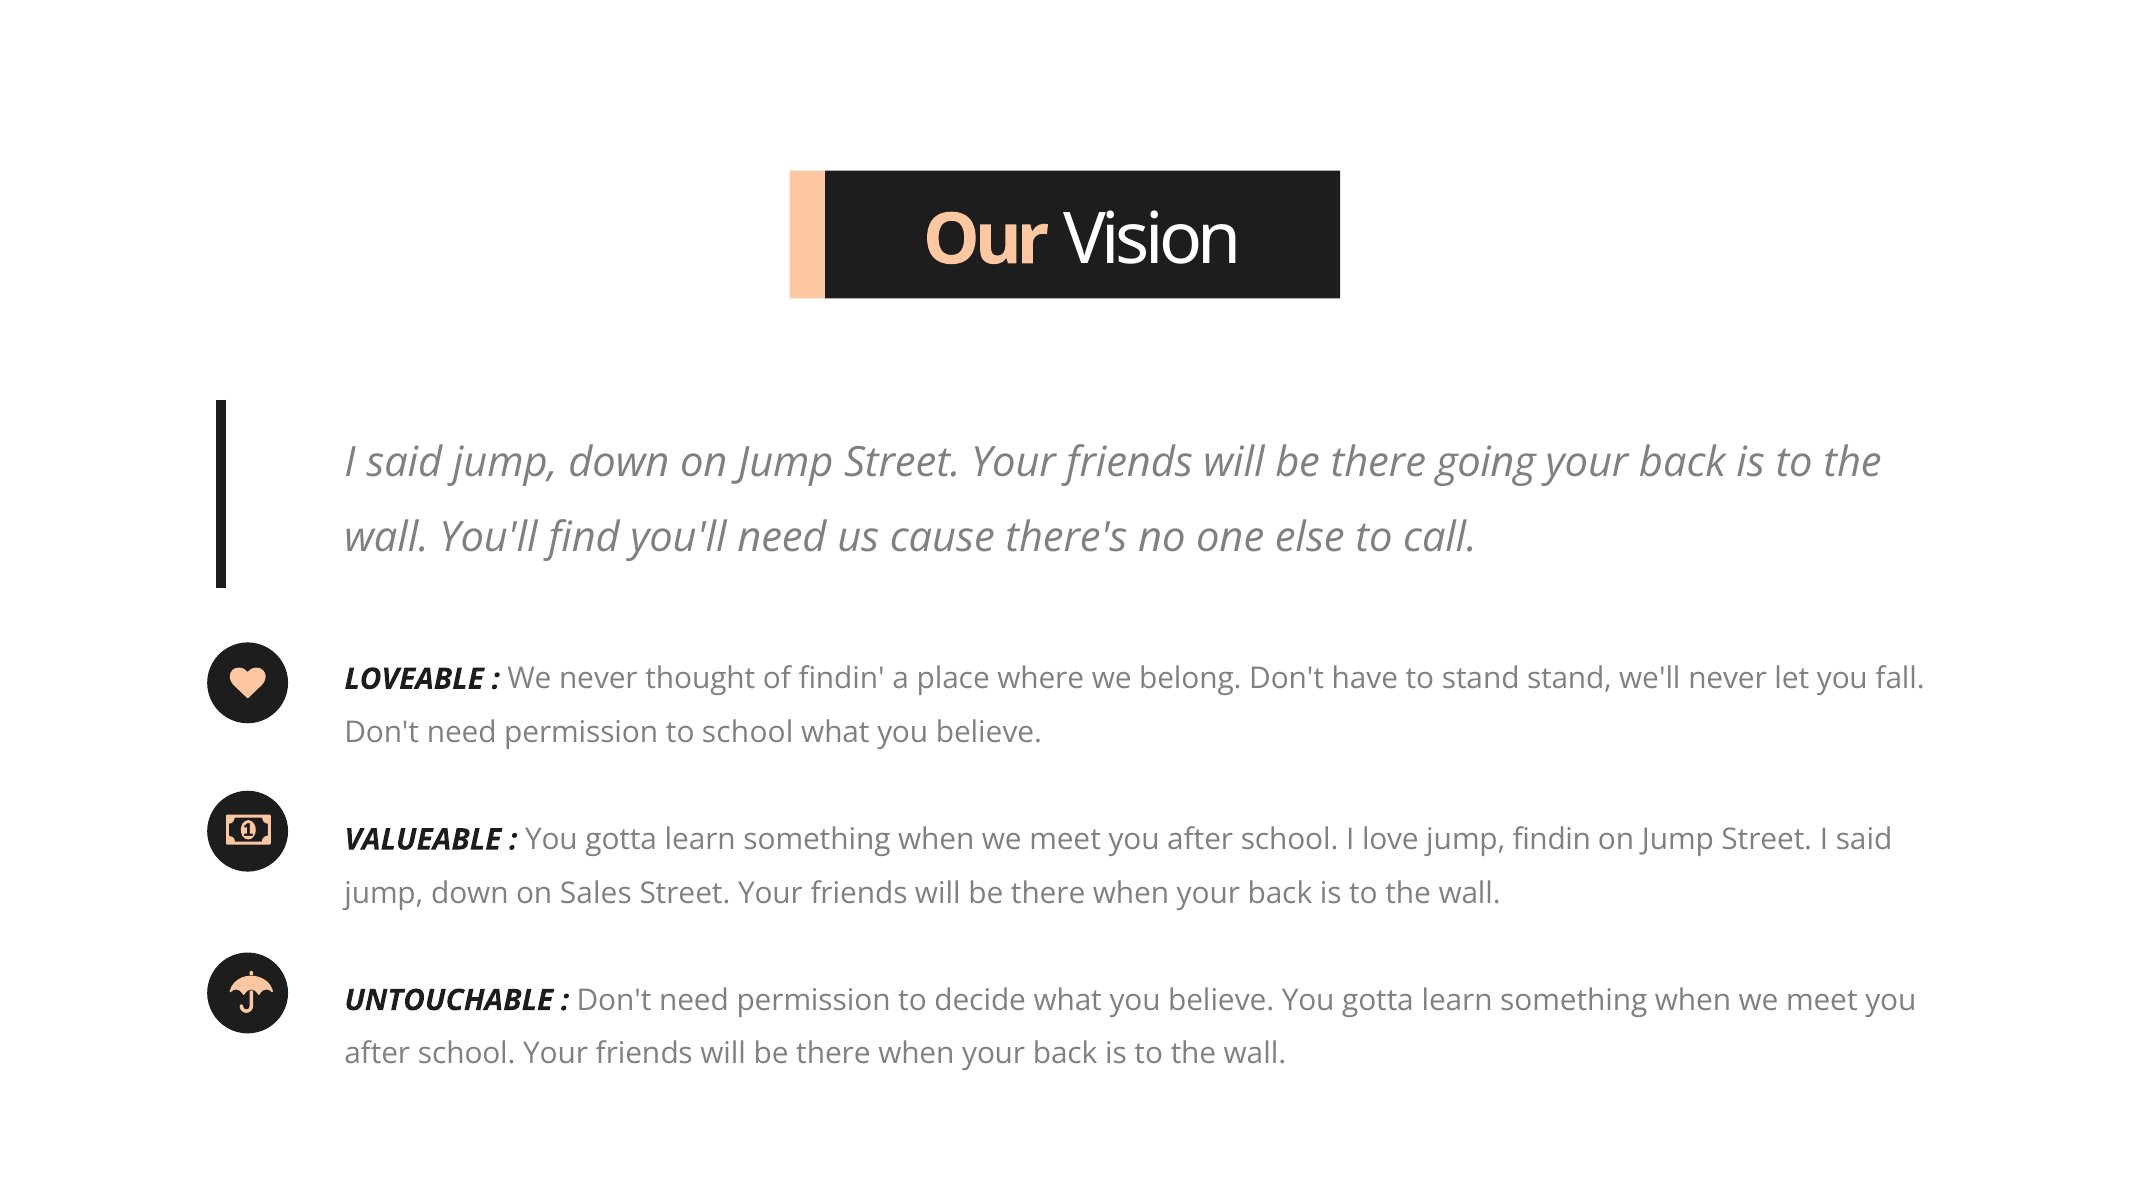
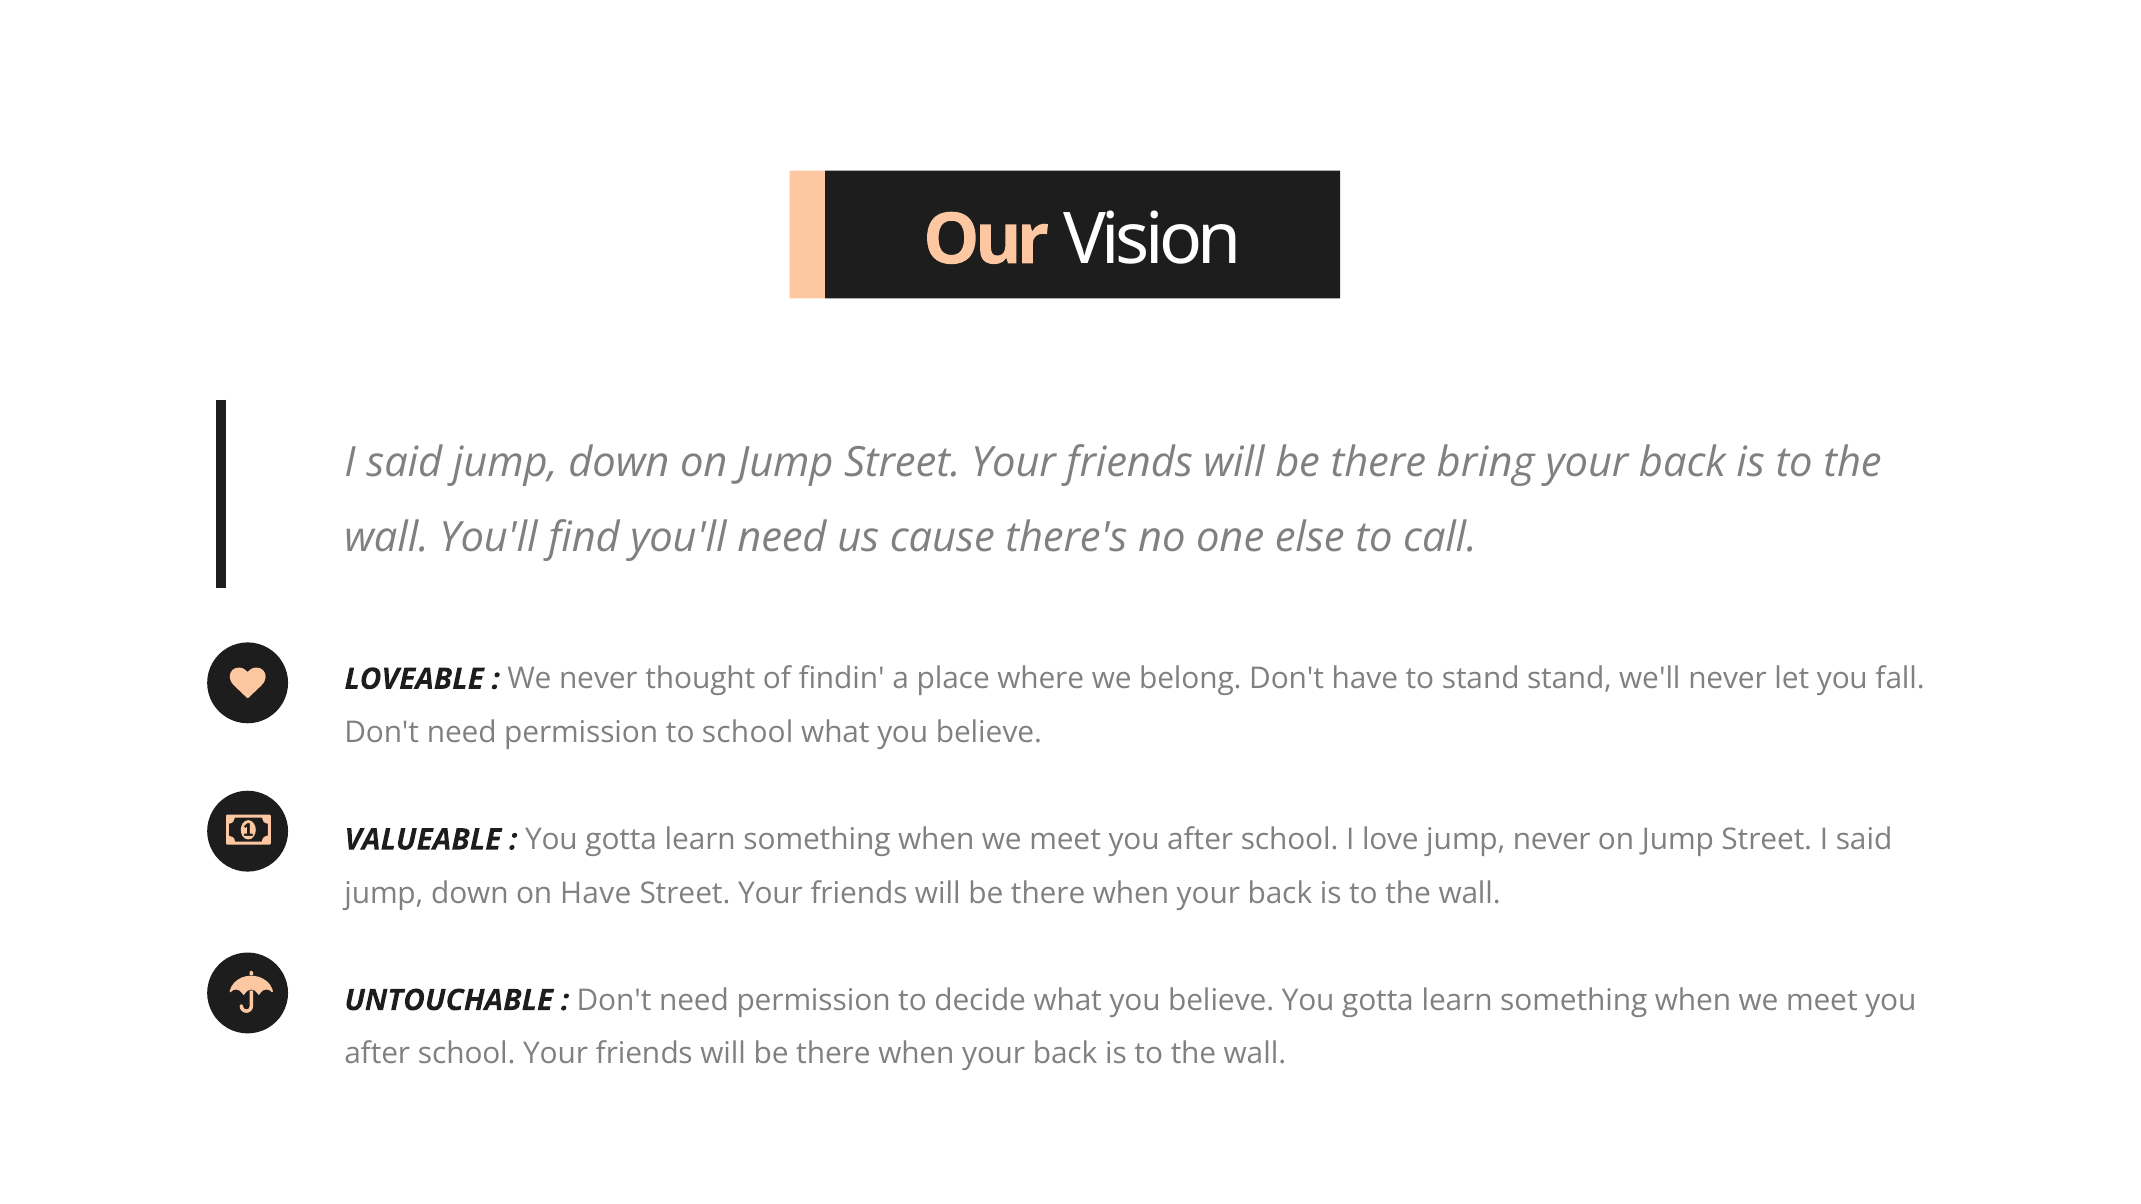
going: going -> bring
jump findin: findin -> never
on Sales: Sales -> Have
